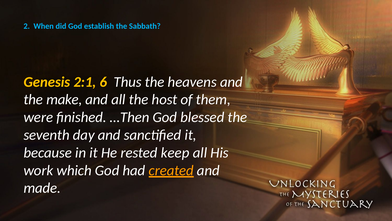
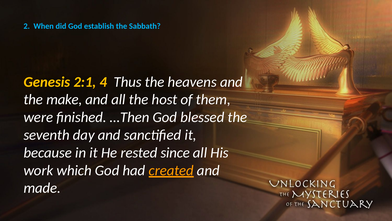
6: 6 -> 4
keep: keep -> since
